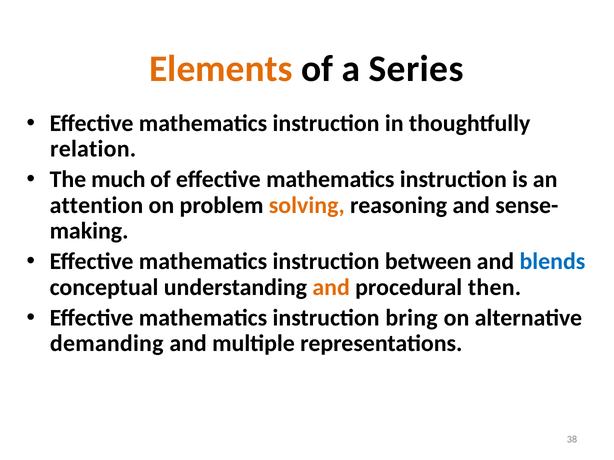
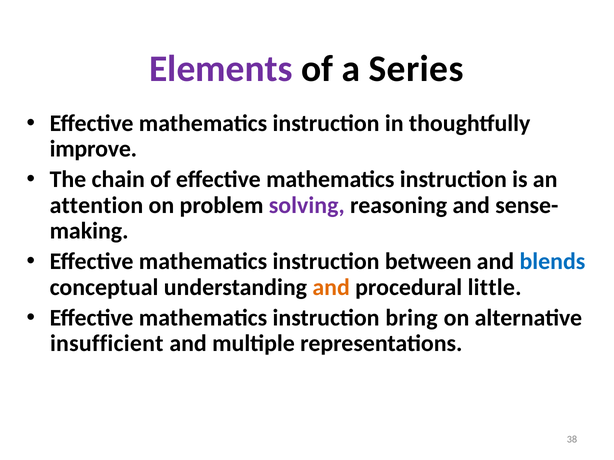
Elements colour: orange -> purple
relation: relation -> improve
much: much -> chain
solving colour: orange -> purple
then: then -> little
demanding: demanding -> insufficient
